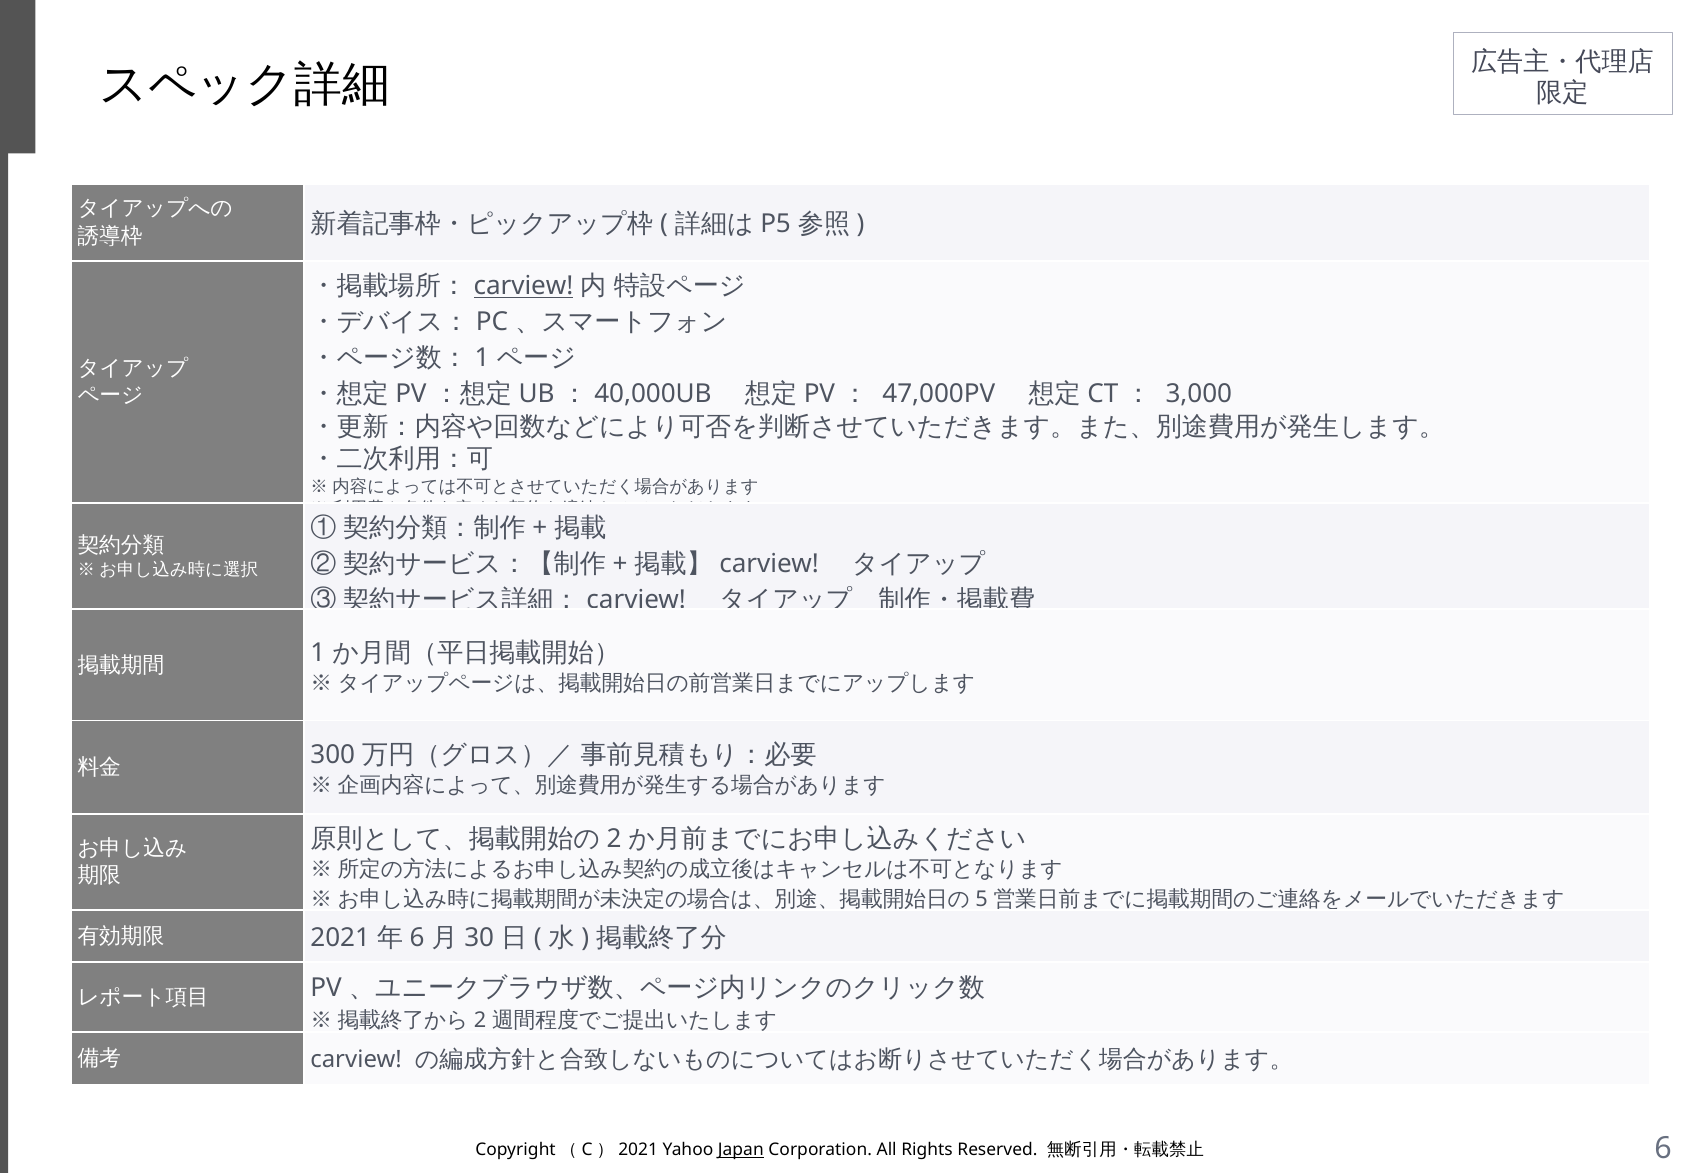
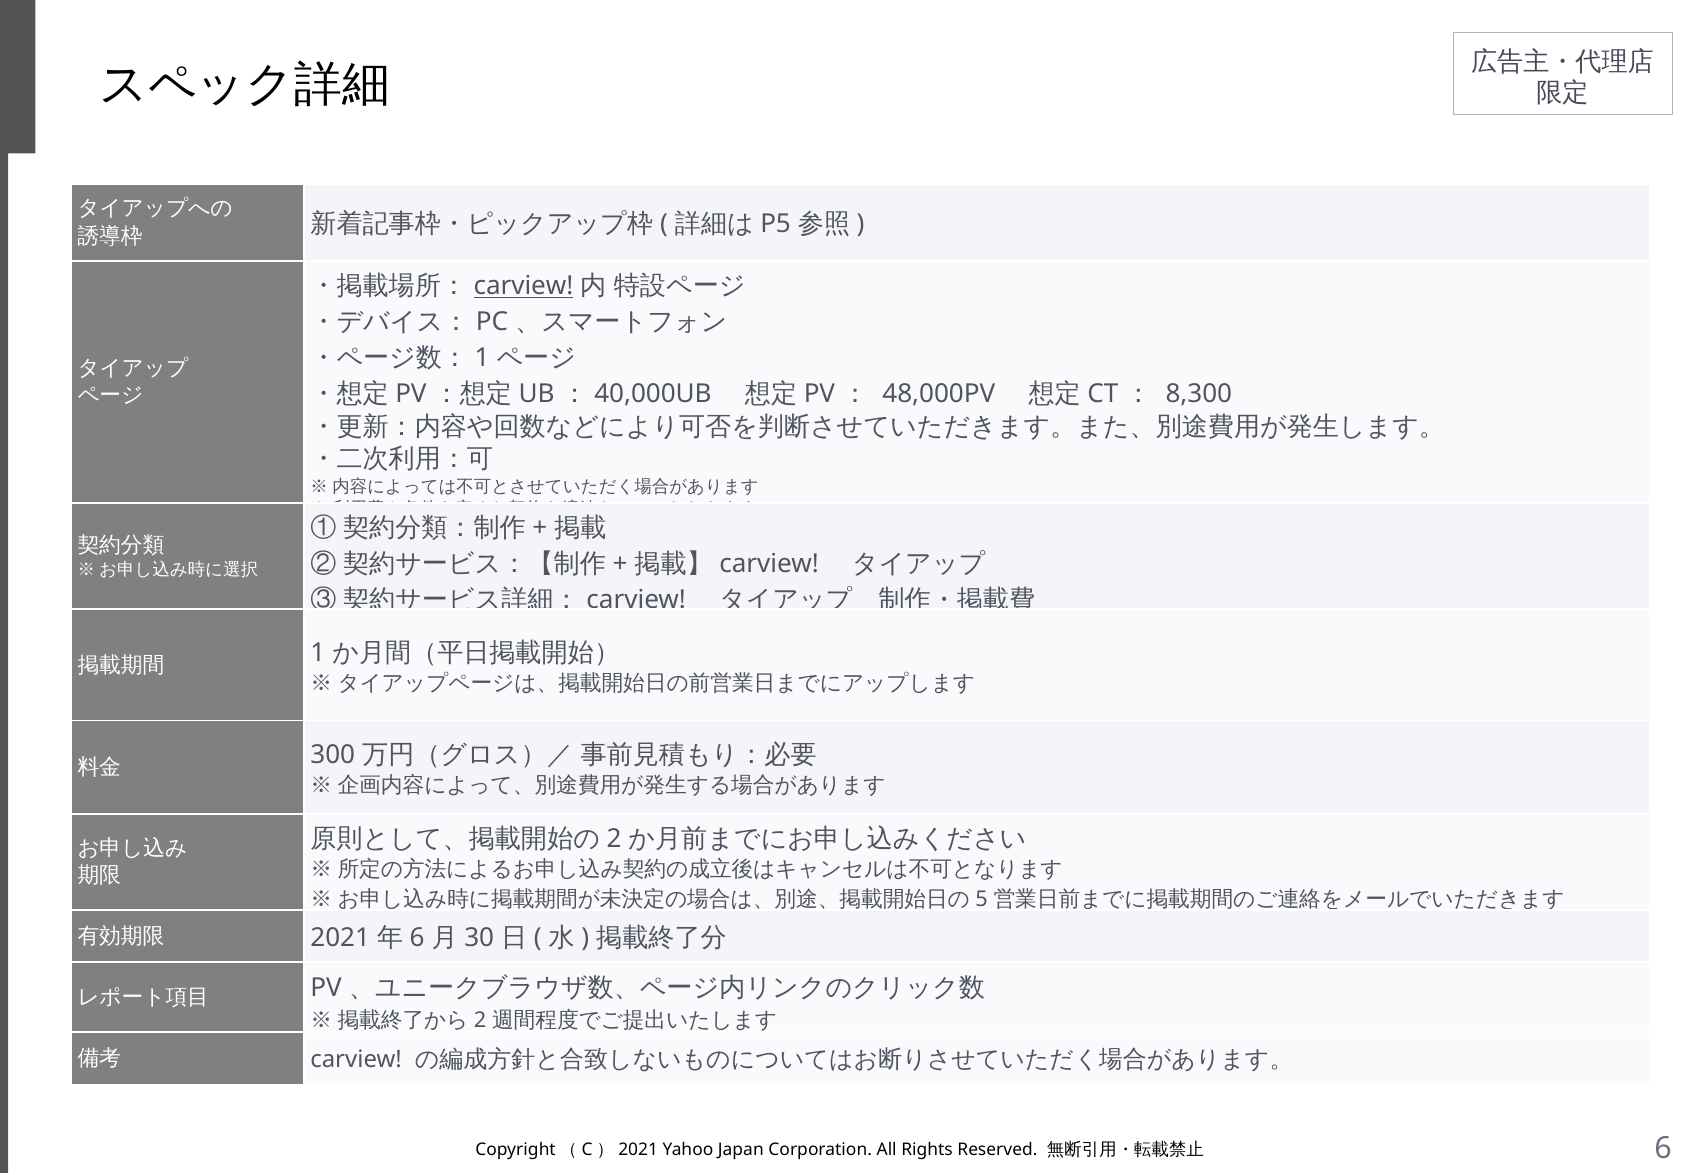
47,000PV: 47,000PV -> 48,000PV
3,000: 3,000 -> 8,300
Japan underline: present -> none
